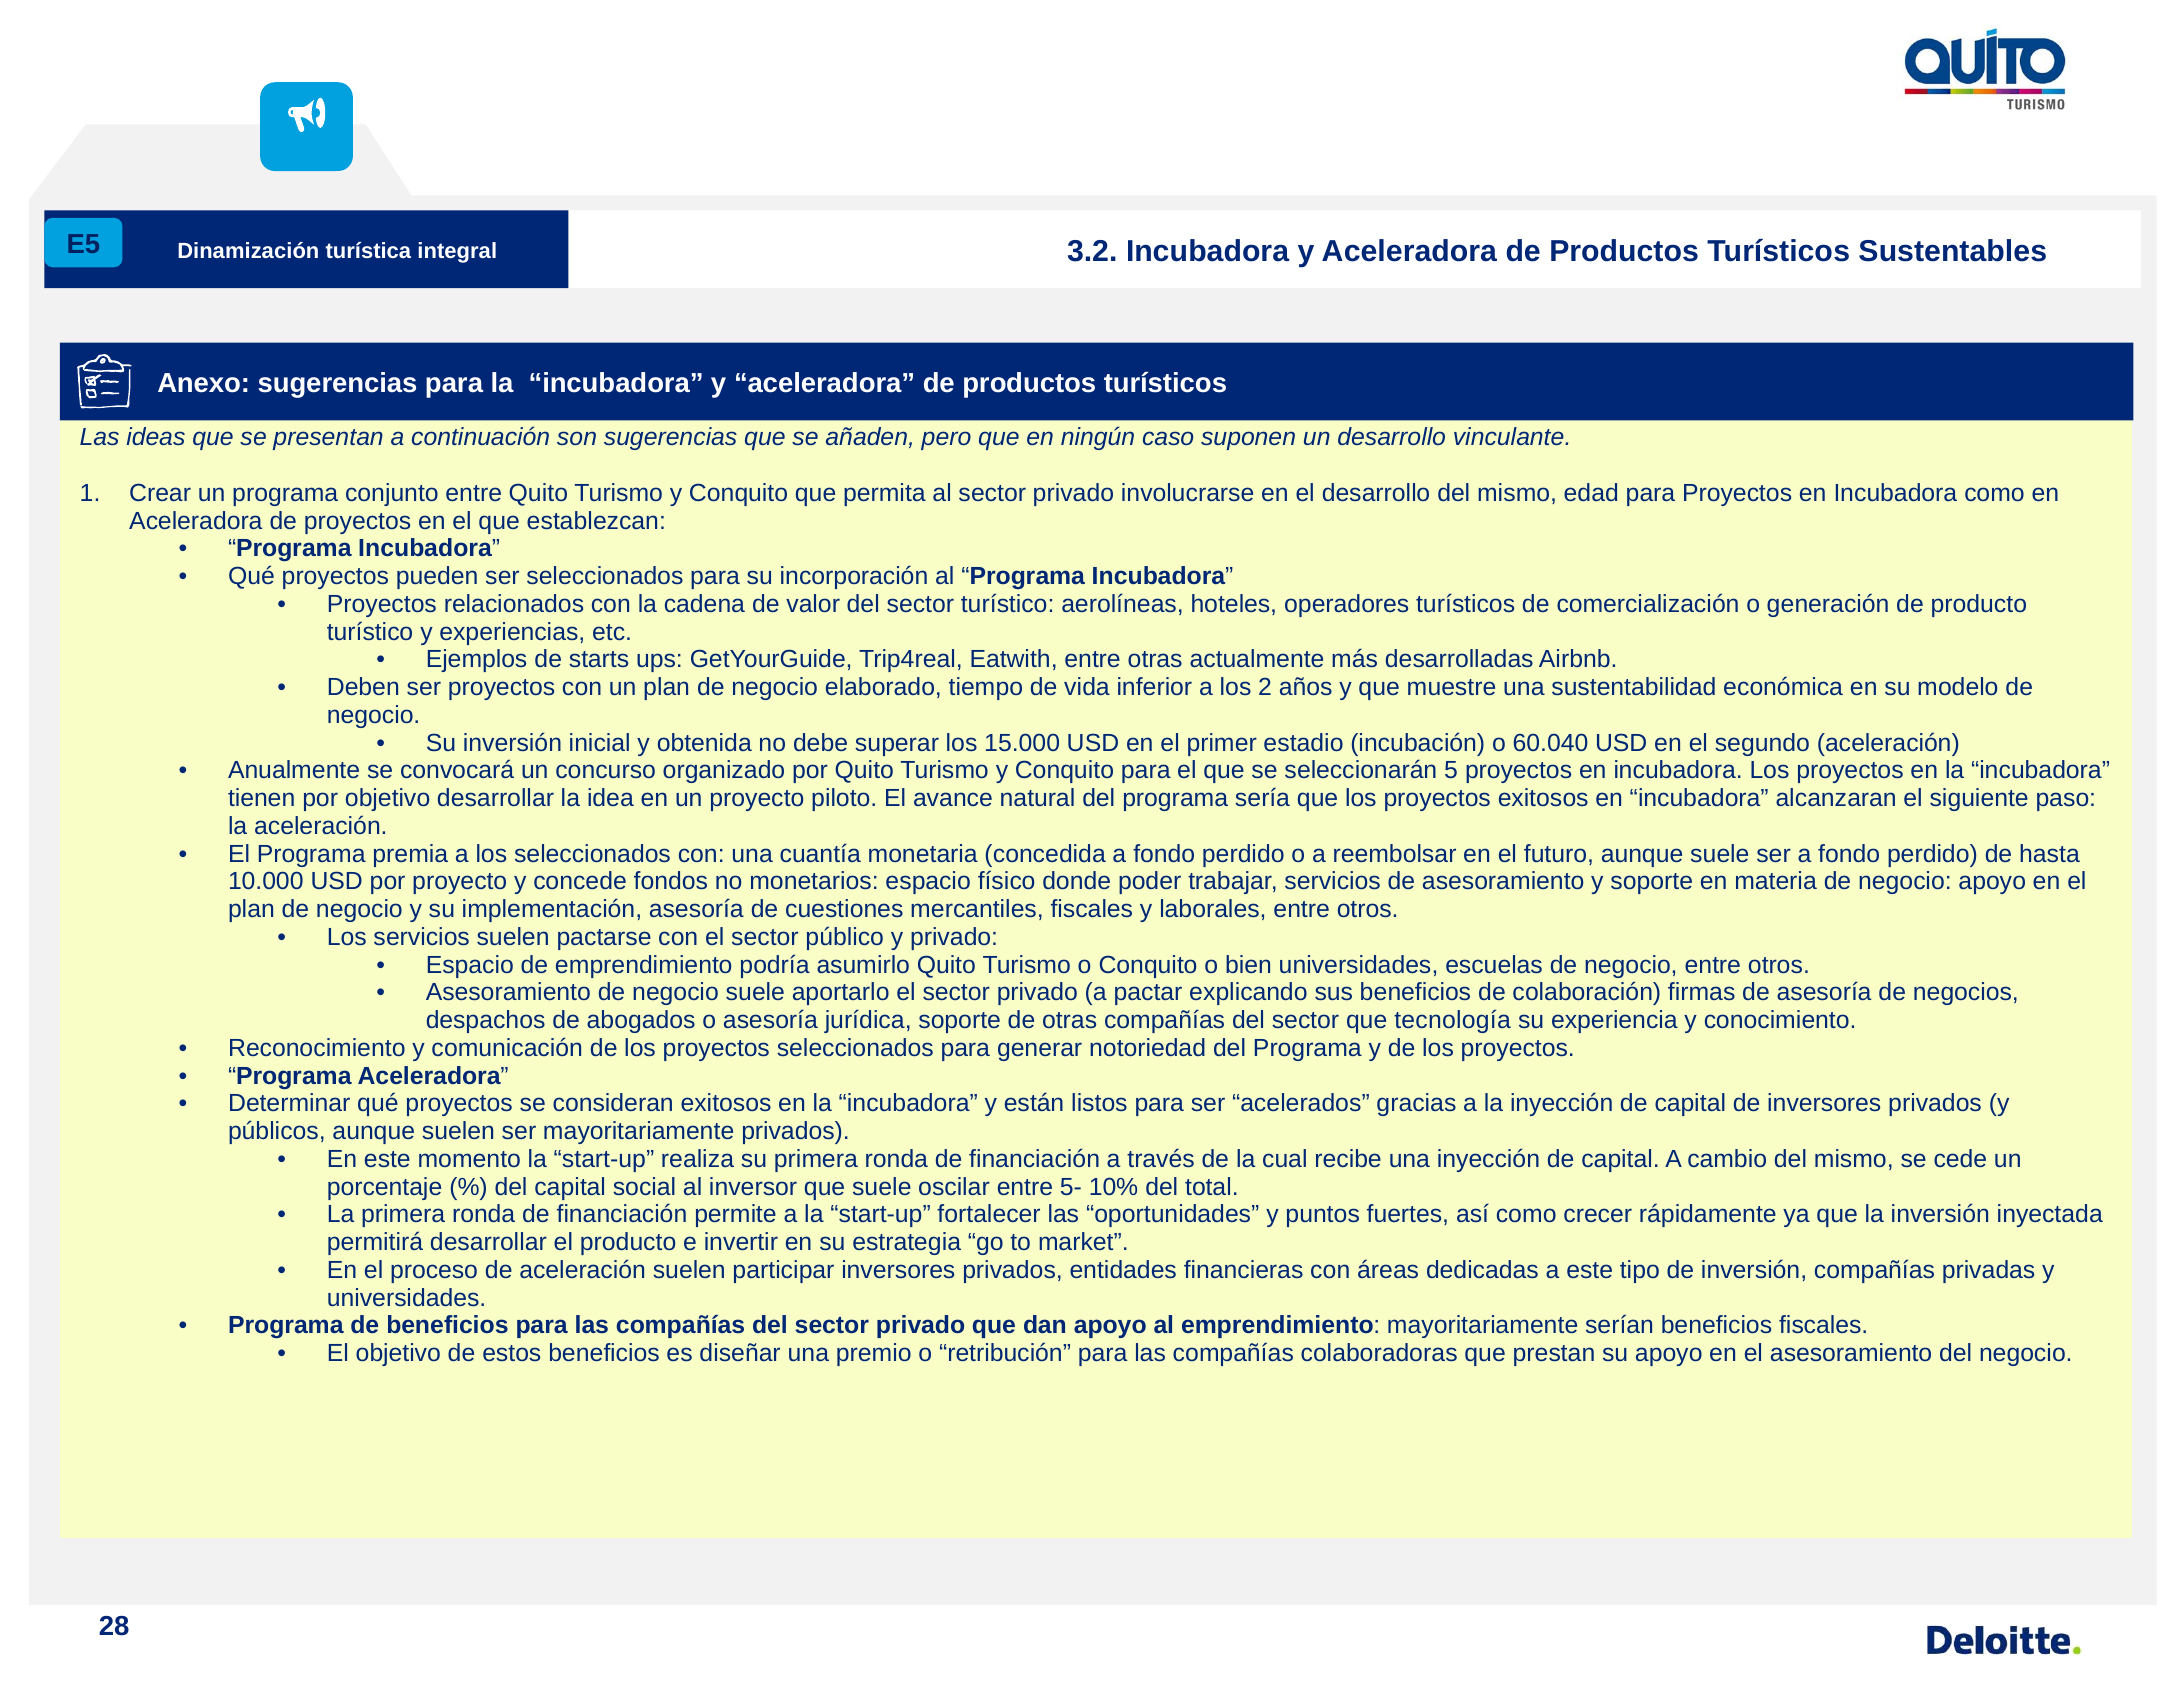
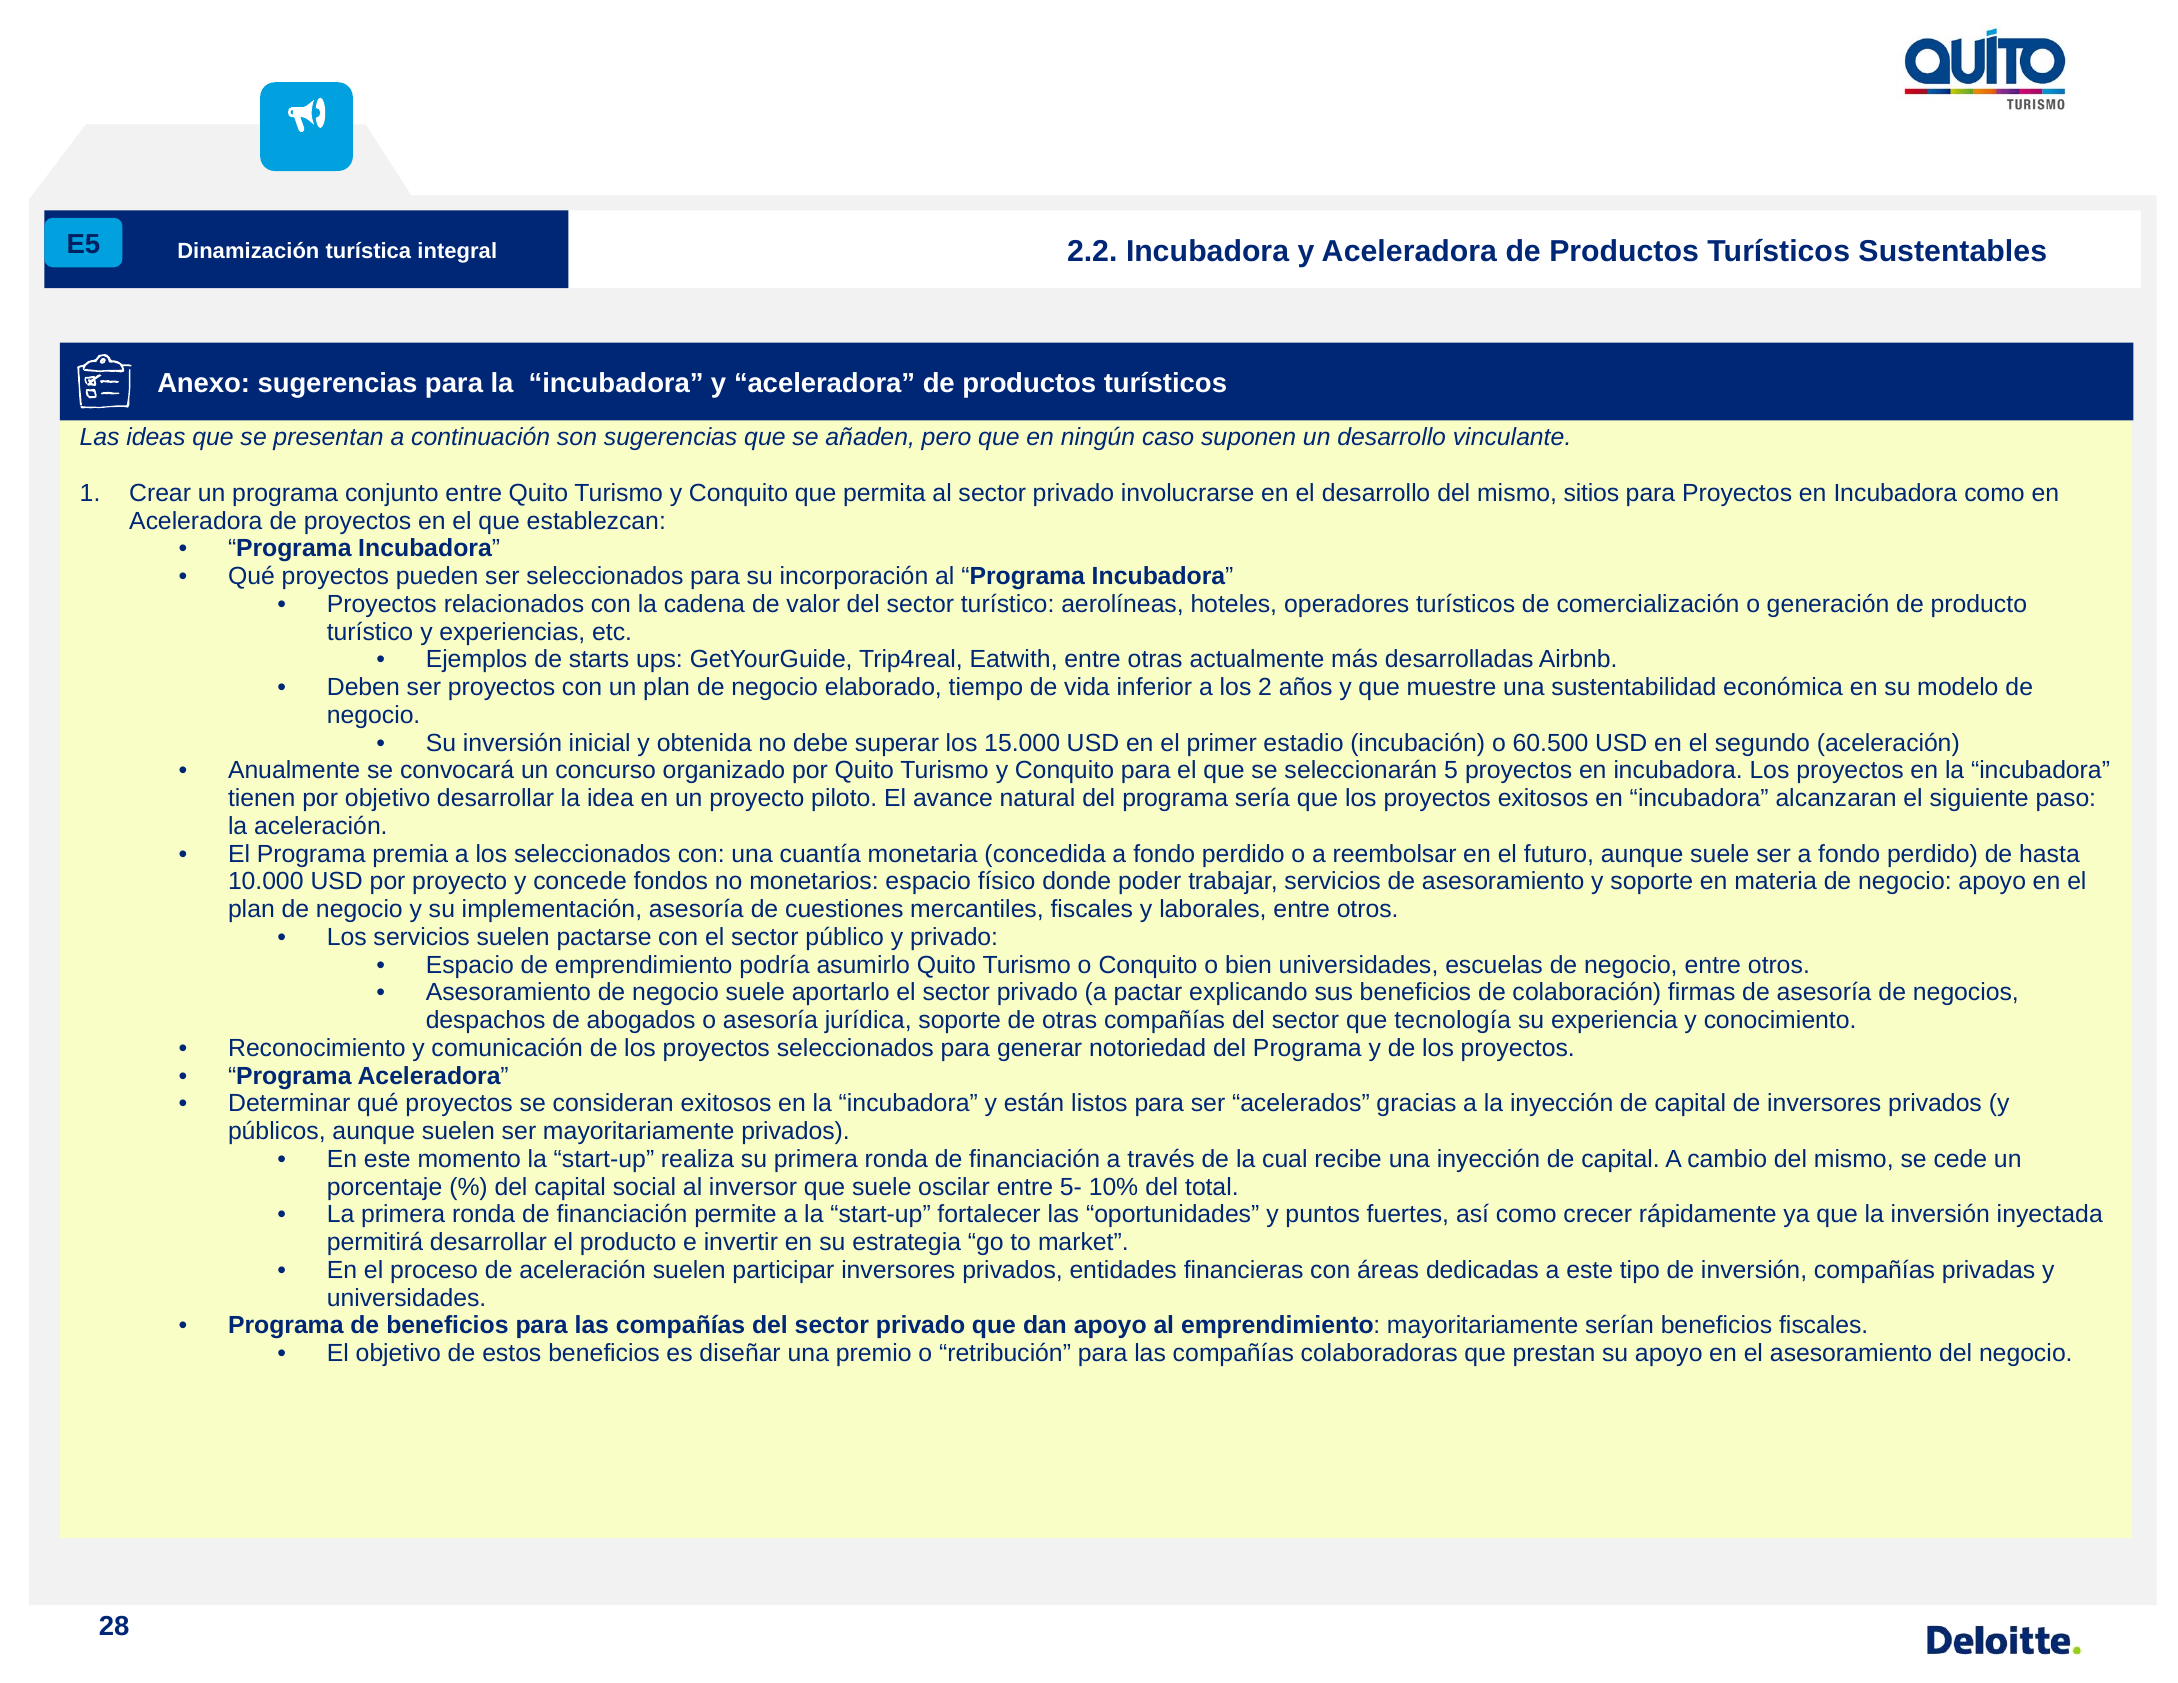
3.2: 3.2 -> 2.2
edad: edad -> sitios
60.040: 60.040 -> 60.500
